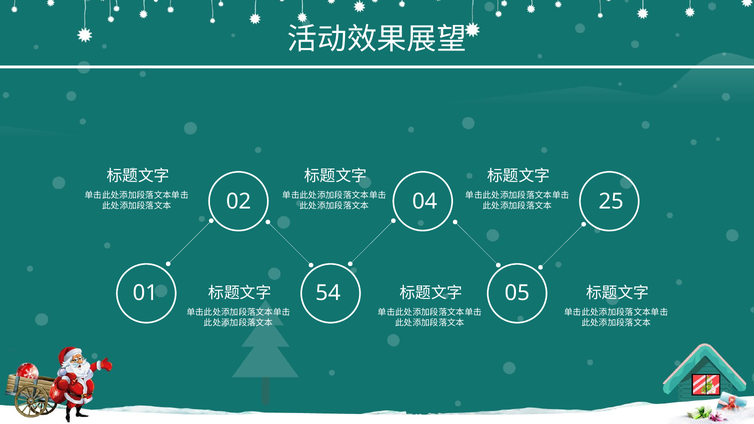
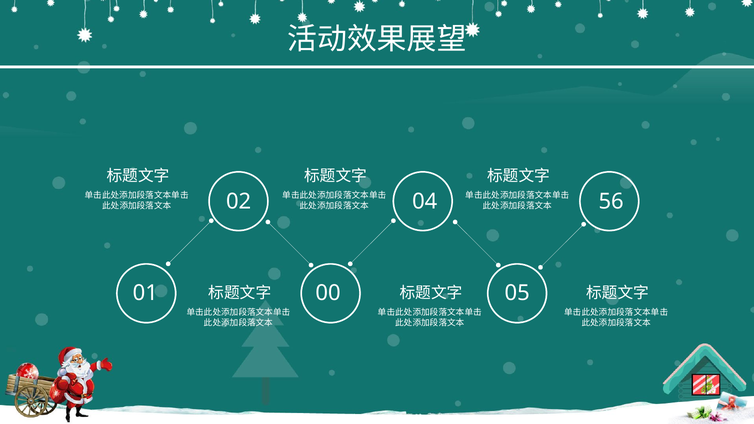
25: 25 -> 56
54: 54 -> 00
